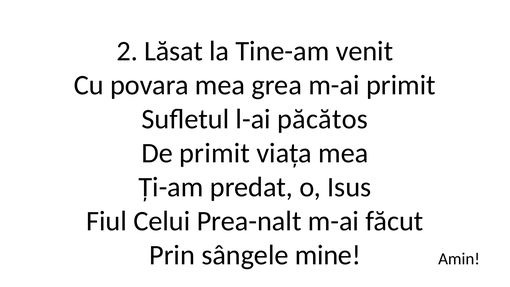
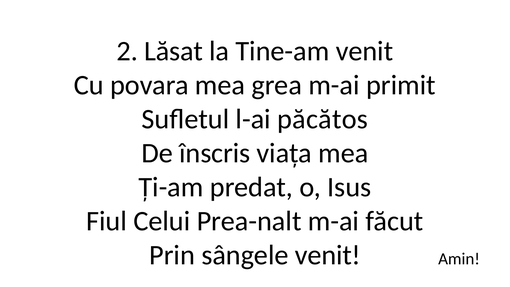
De primit: primit -> înscris
sângele mine: mine -> venit
